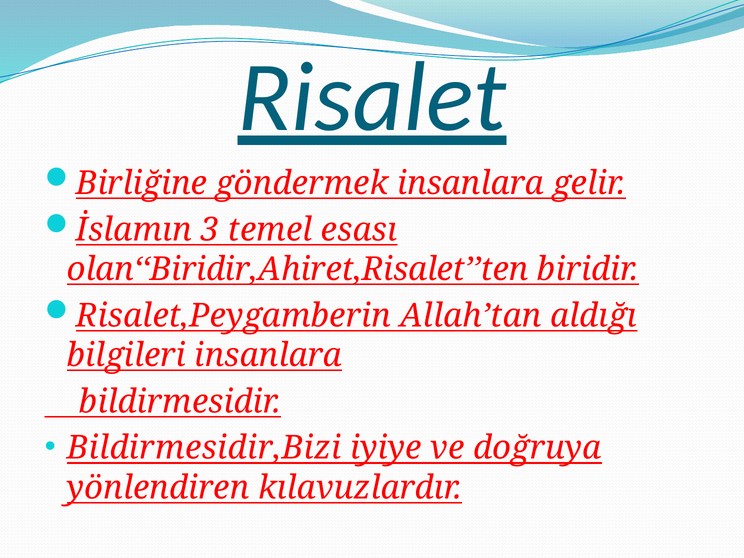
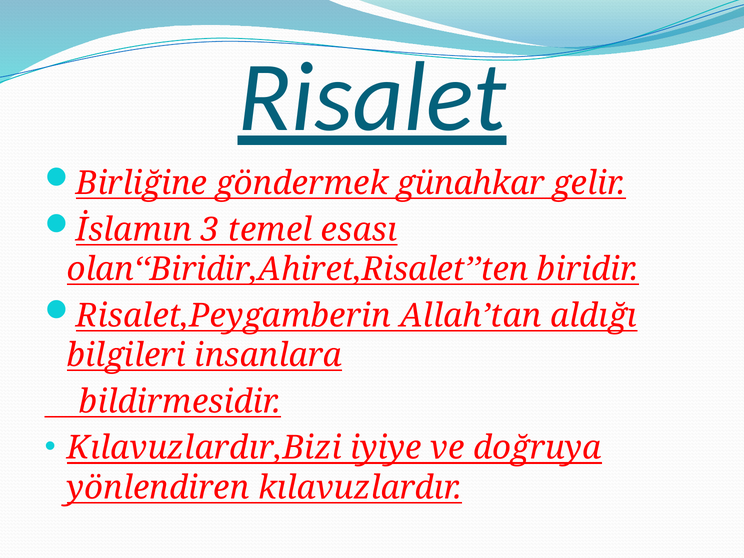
göndermek insanlara: insanlara -> günahkar
Bildirmesidir,Bizi: Bildirmesidir,Bizi -> Kılavuzlardır,Bizi
